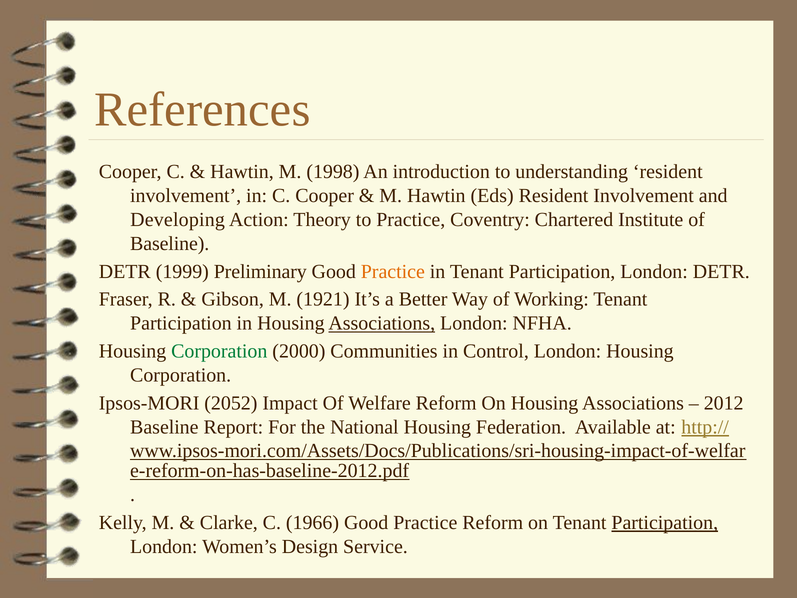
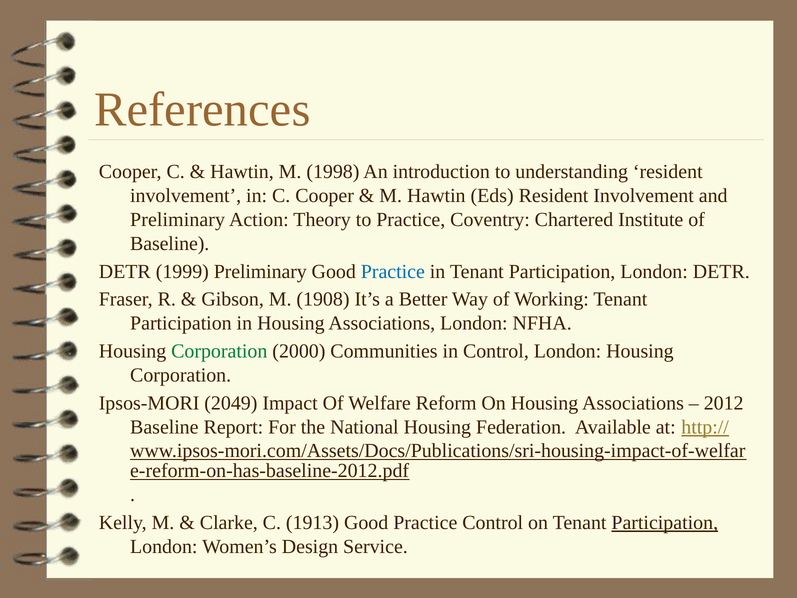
Developing at (178, 220): Developing -> Preliminary
Practice at (393, 271) colour: orange -> blue
1921: 1921 -> 1908
Associations at (382, 323) underline: present -> none
2052: 2052 -> 2049
1966: 1966 -> 1913
Practice Reform: Reform -> Control
